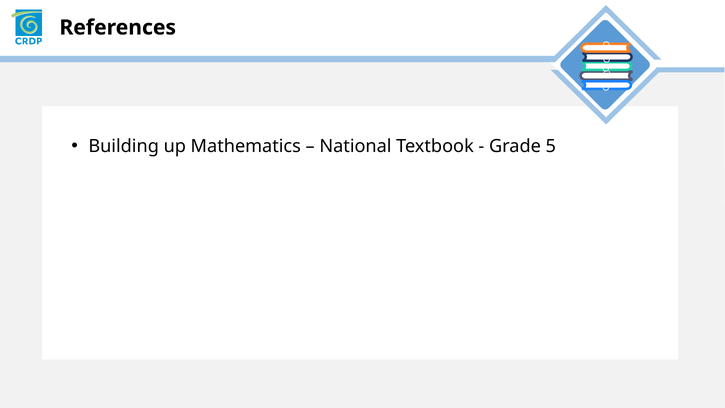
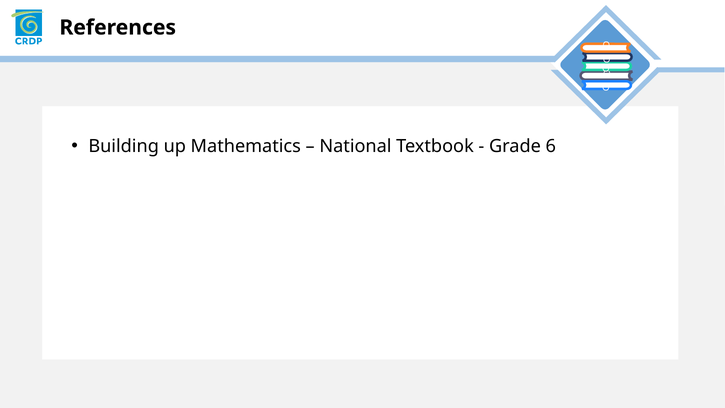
5: 5 -> 6
